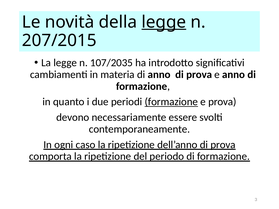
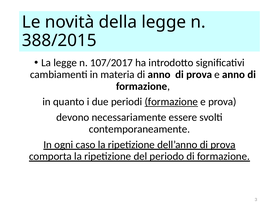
legge at (164, 22) underline: present -> none
207/2015: 207/2015 -> 388/2015
107/2035: 107/2035 -> 107/2017
